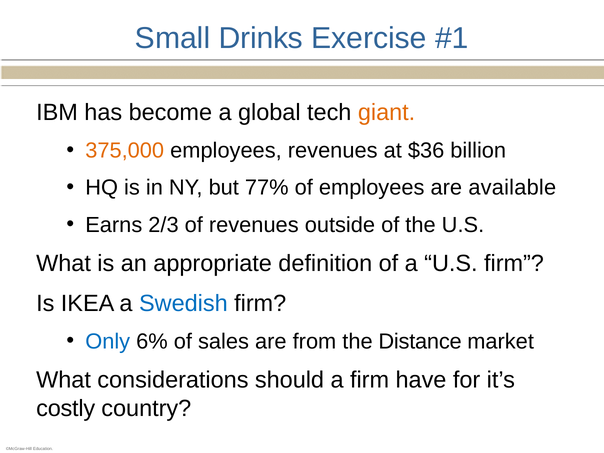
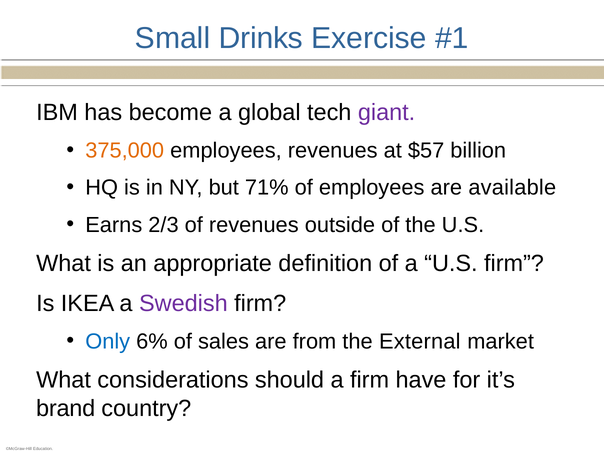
giant colour: orange -> purple
$36: $36 -> $57
77%: 77% -> 71%
Swedish colour: blue -> purple
Distance: Distance -> External
costly: costly -> brand
